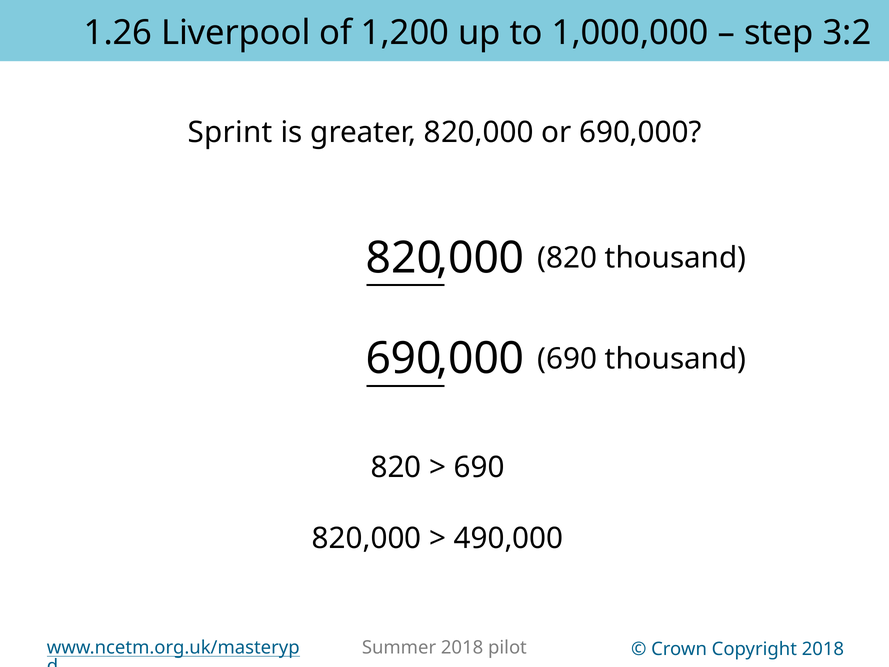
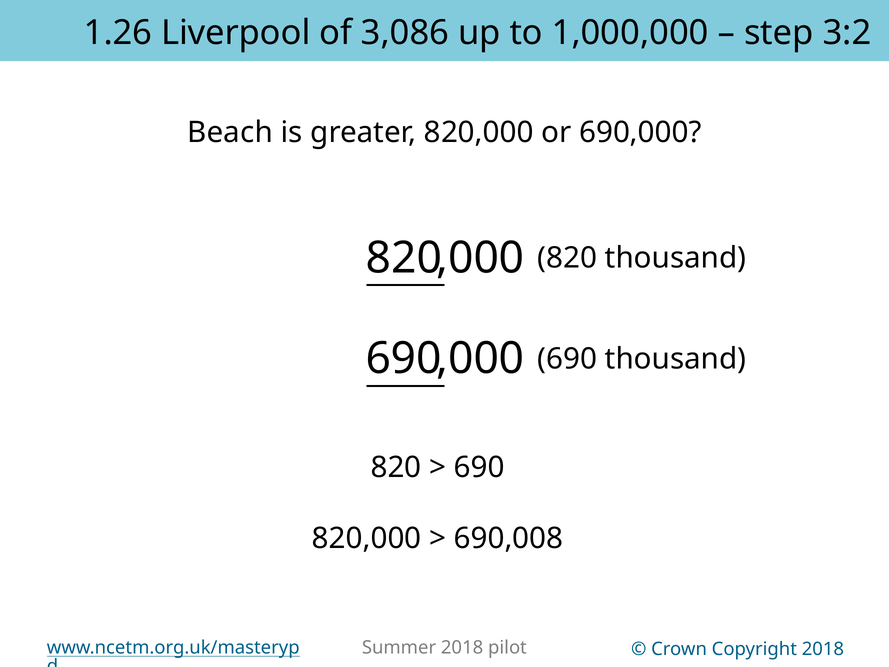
1,200: 1,200 -> 3,086
Sprint: Sprint -> Beach
490,000: 490,000 -> 690,008
